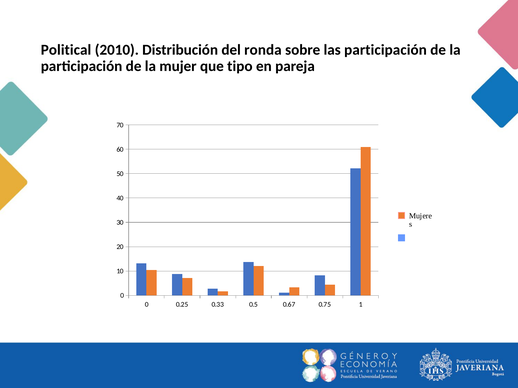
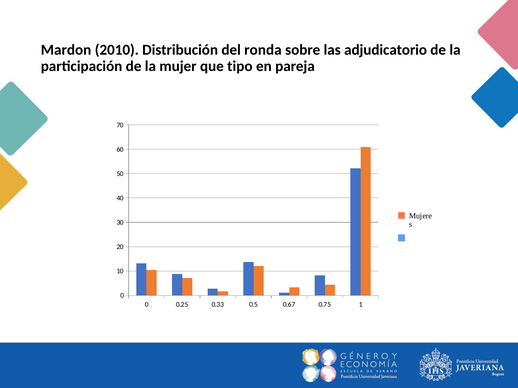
Political: Political -> Mardon
las participación: participación -> adjudicatorio
